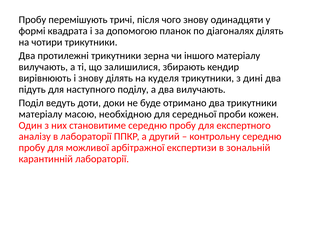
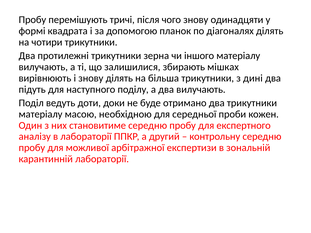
кендир: кендир -> мішках
куделя: куделя -> більша
